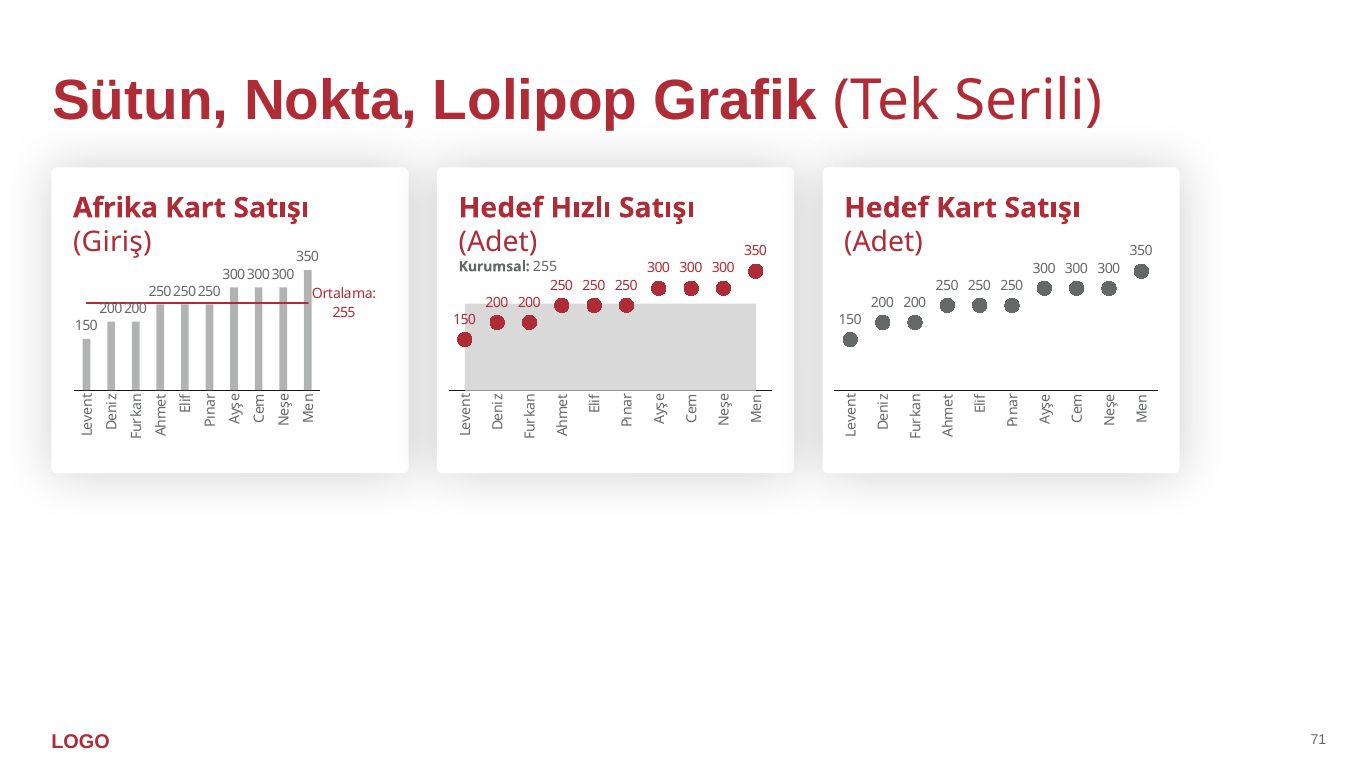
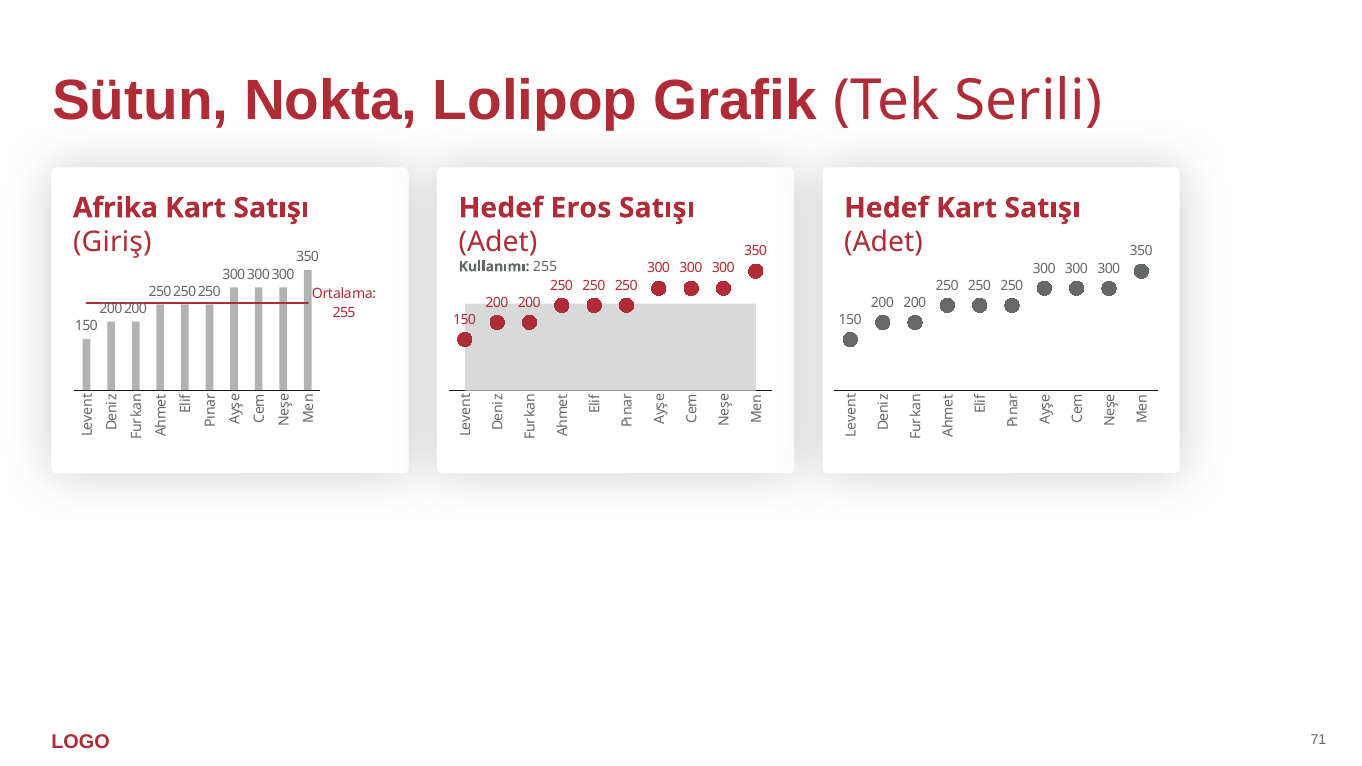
Hızlı: Hızlı -> Eros
Kurumsal: Kurumsal -> Kullanımı
